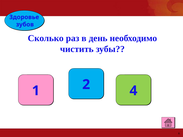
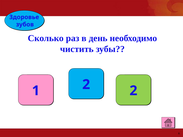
1 4: 4 -> 2
